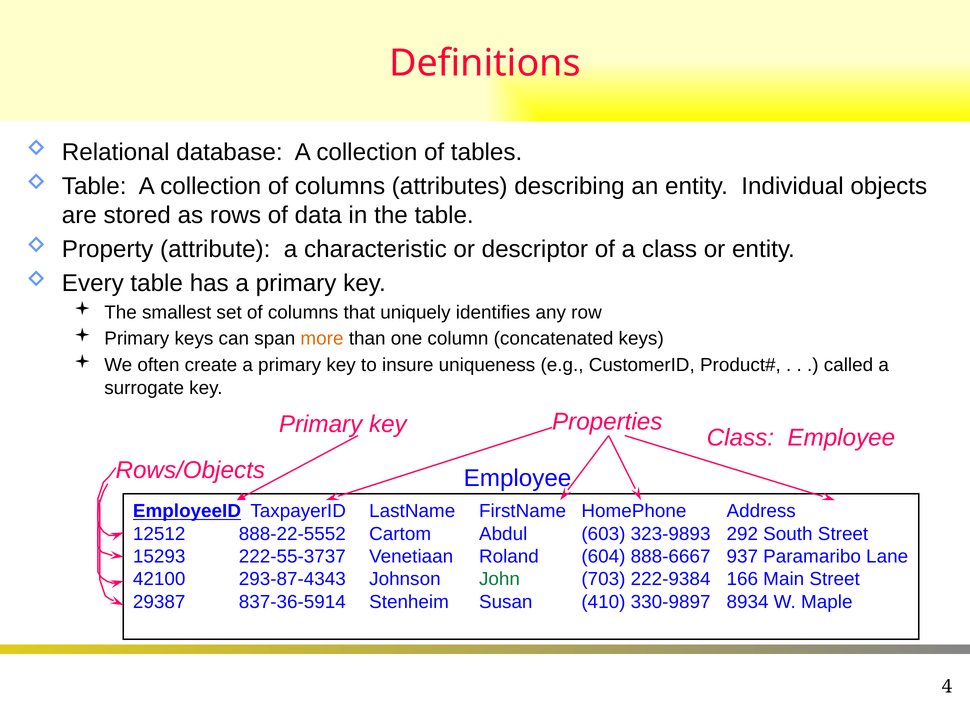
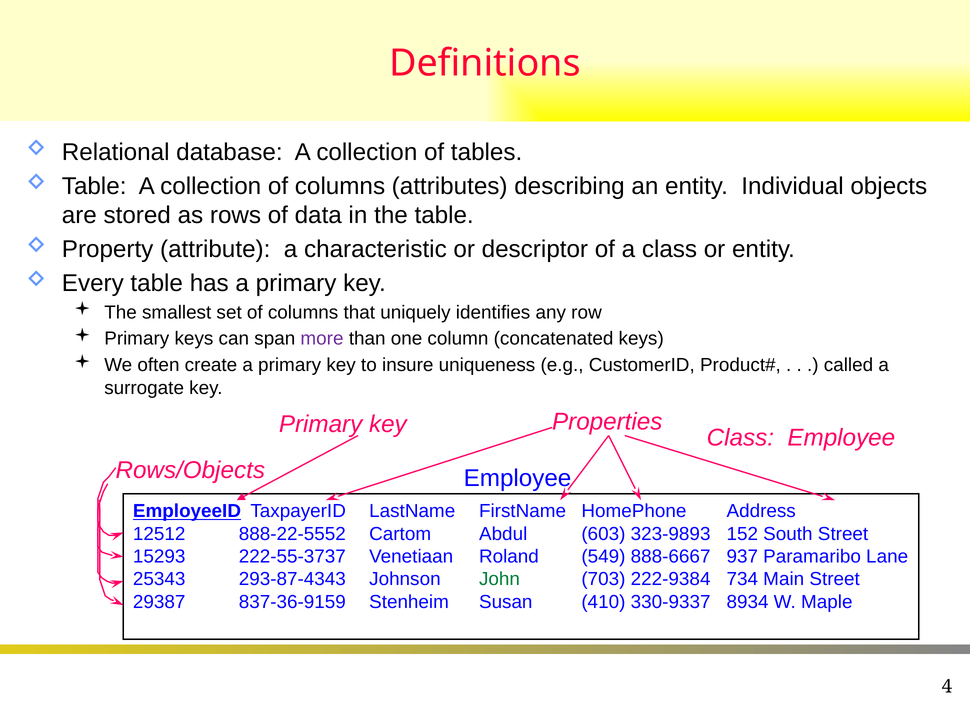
more colour: orange -> purple
292: 292 -> 152
604: 604 -> 549
42100: 42100 -> 25343
166: 166 -> 734
837-36-5914: 837-36-5914 -> 837-36-9159
330-9897: 330-9897 -> 330-9337
